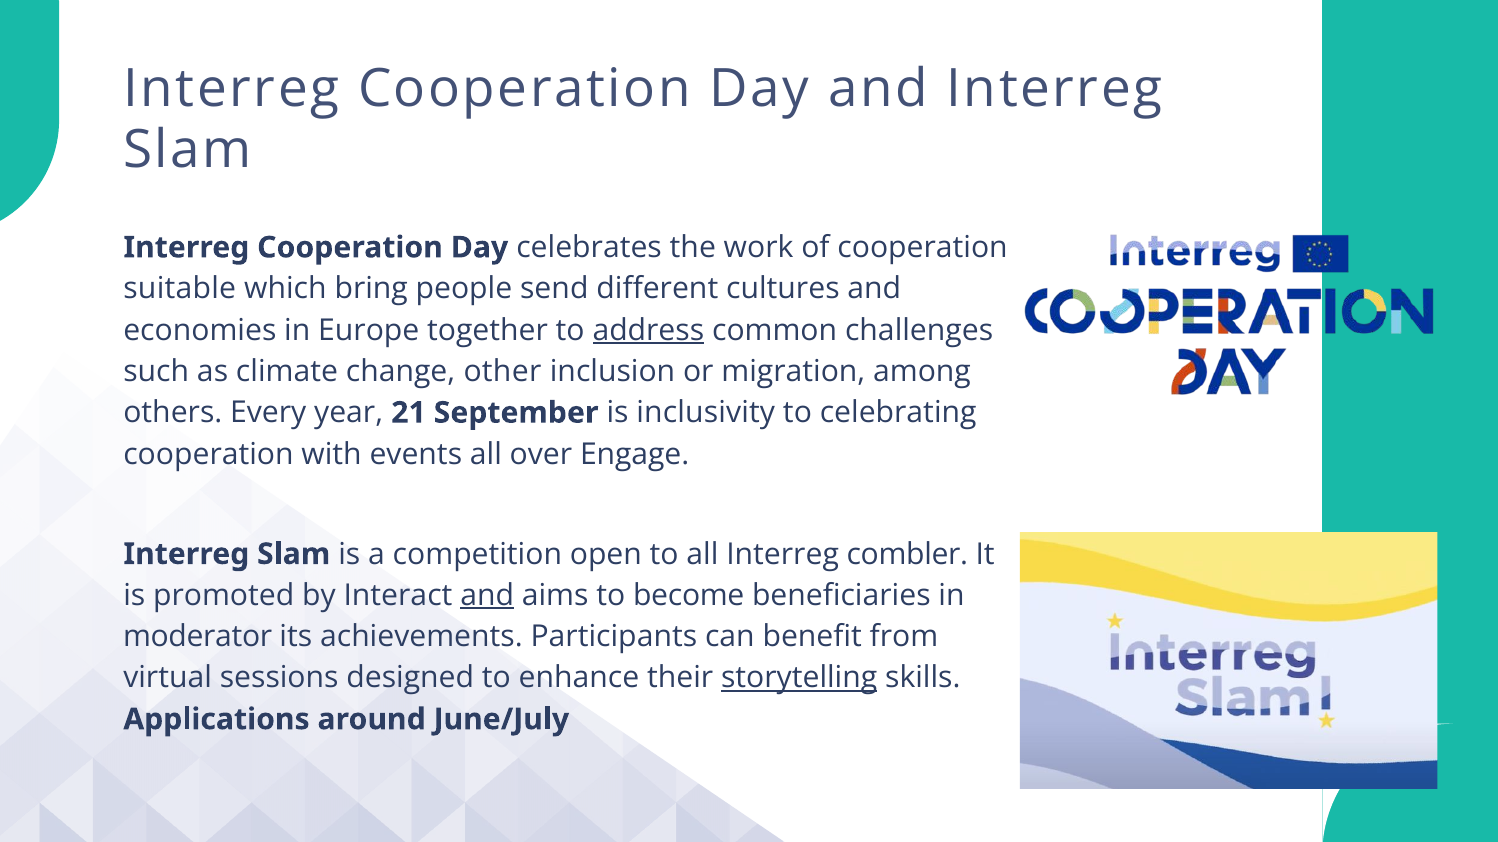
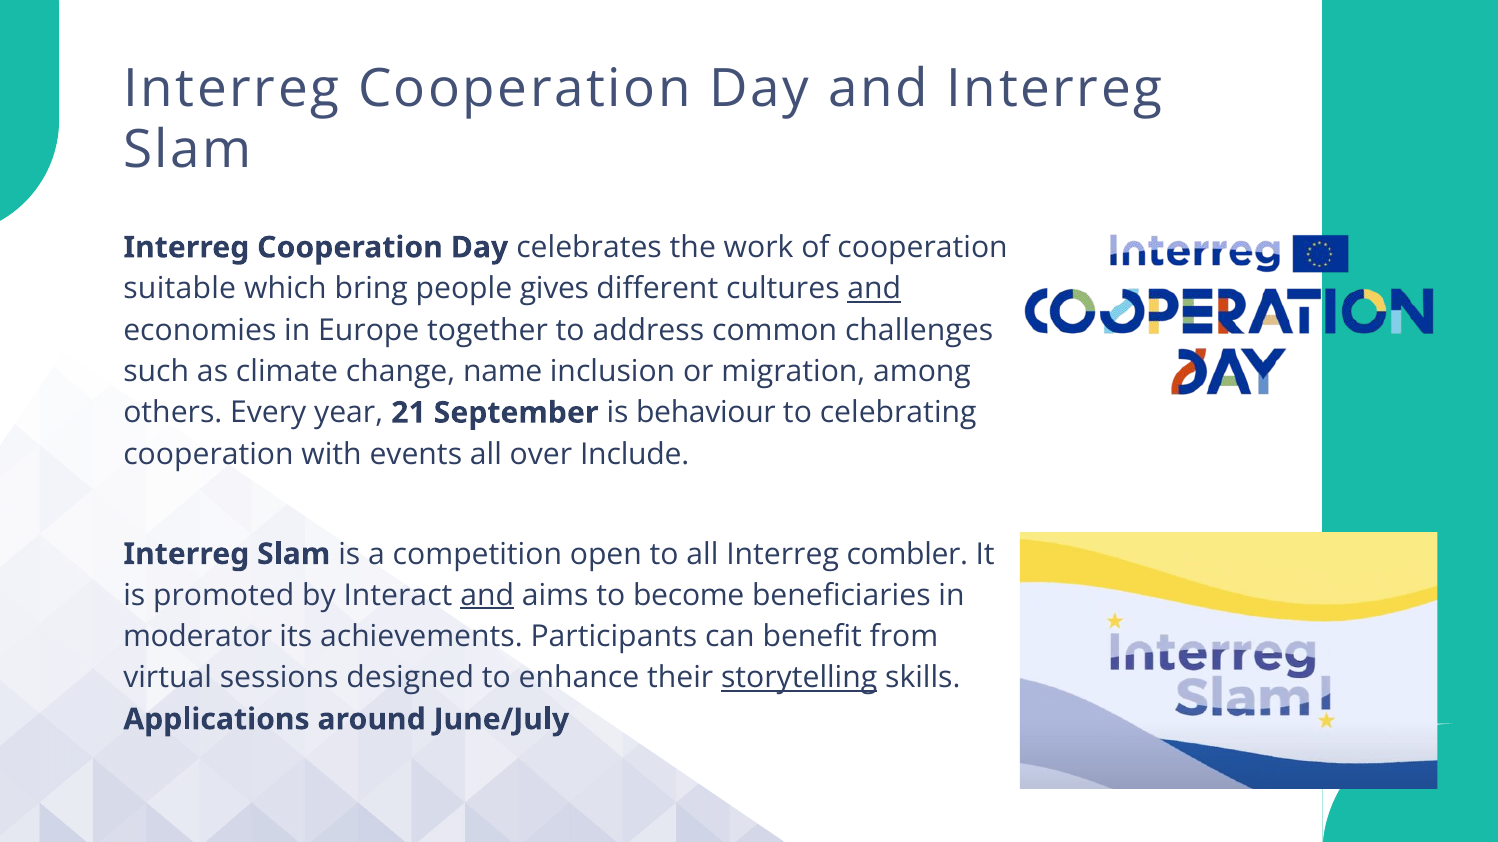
send: send -> gives
and at (874, 289) underline: none -> present
address underline: present -> none
other: other -> name
inclusivity: inclusivity -> behaviour
Engage: Engage -> Include
